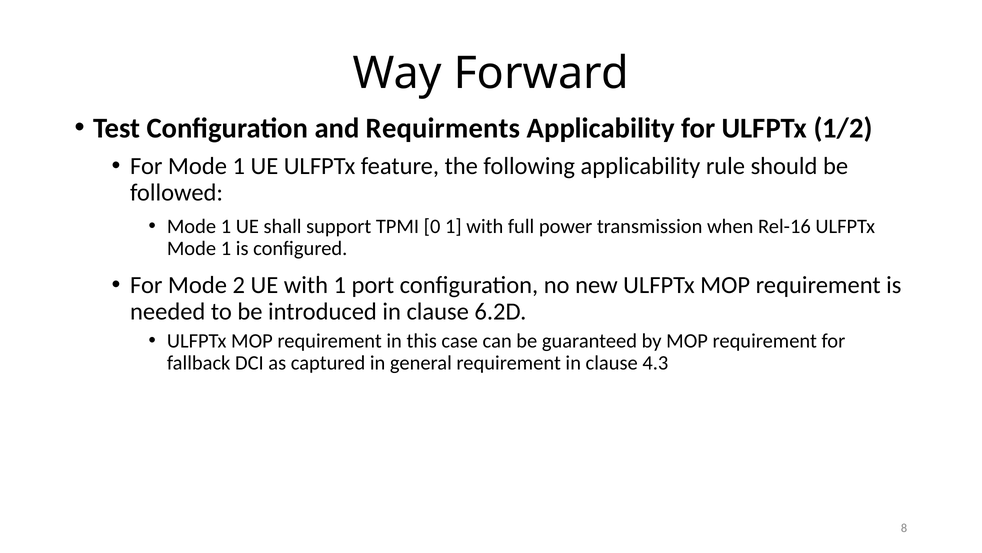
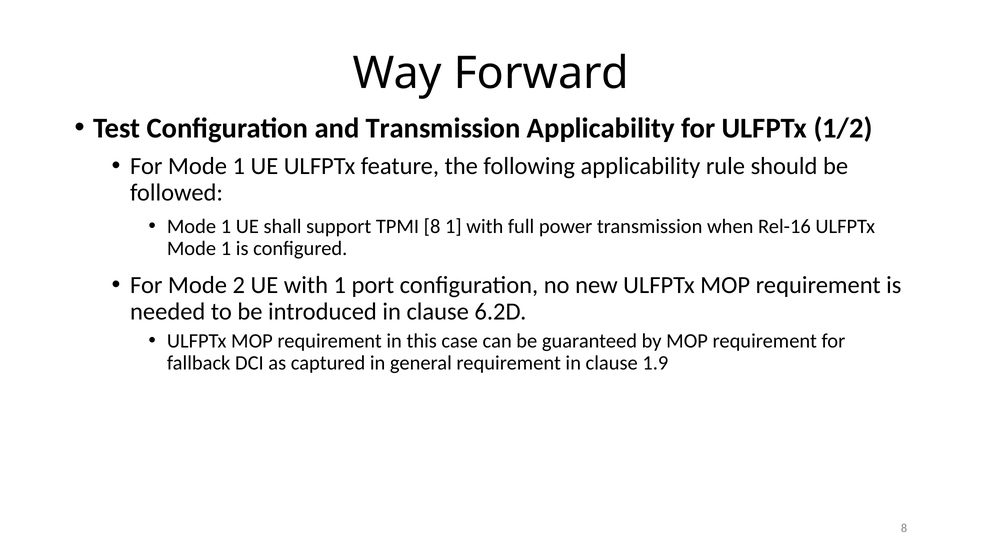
and Requirments: Requirments -> Transmission
TPMI 0: 0 -> 8
4.3: 4.3 -> 1.9
